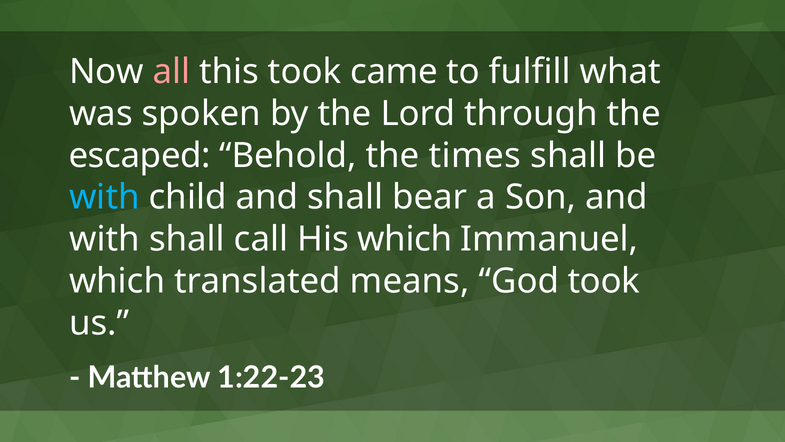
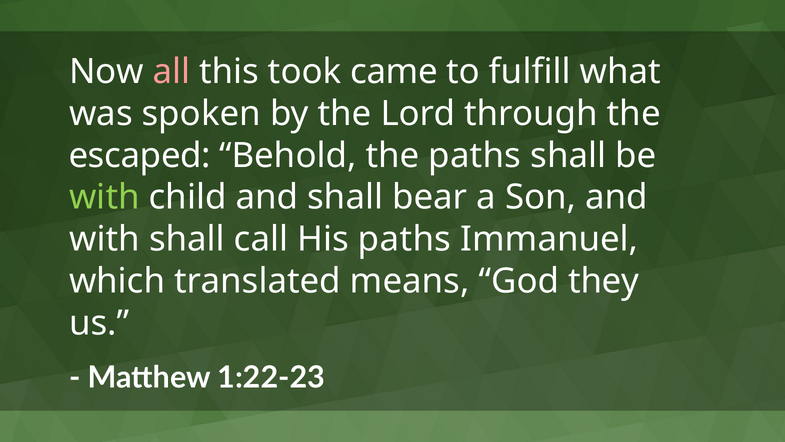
the times: times -> paths
with at (104, 197) colour: light blue -> light green
His which: which -> paths
God took: took -> they
